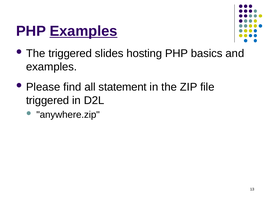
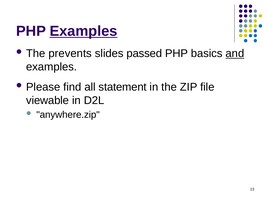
The triggered: triggered -> prevents
hosting: hosting -> passed
and underline: none -> present
triggered at (48, 100): triggered -> viewable
